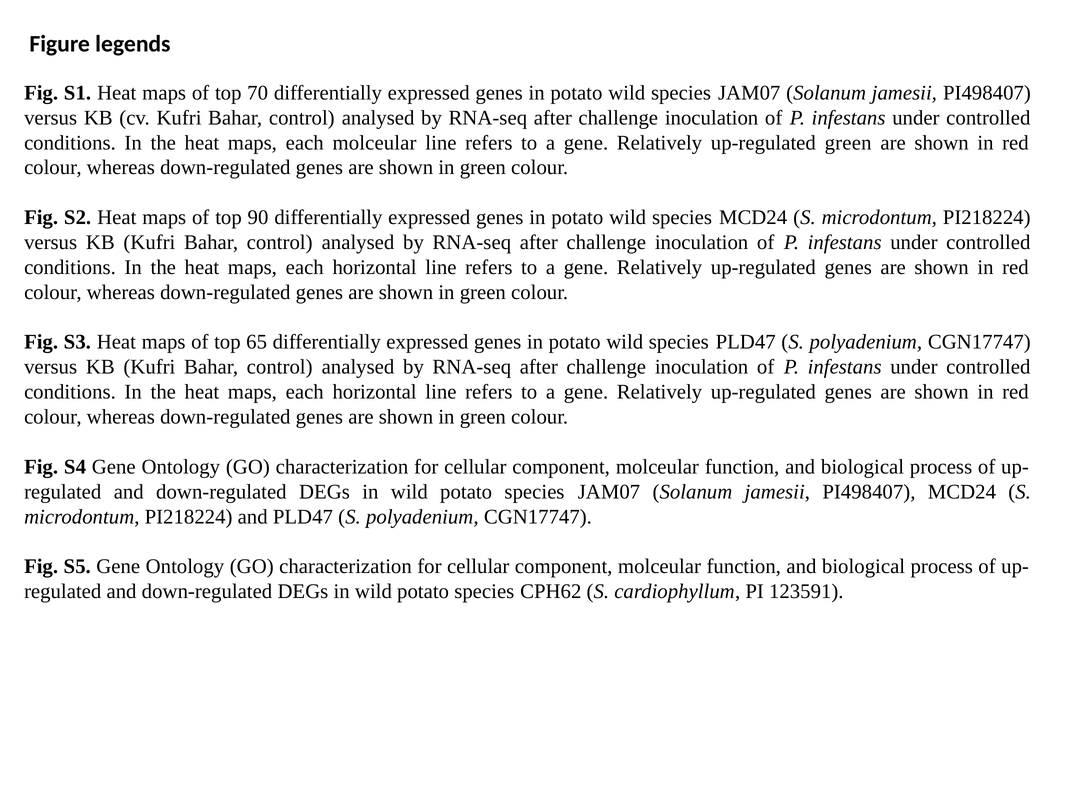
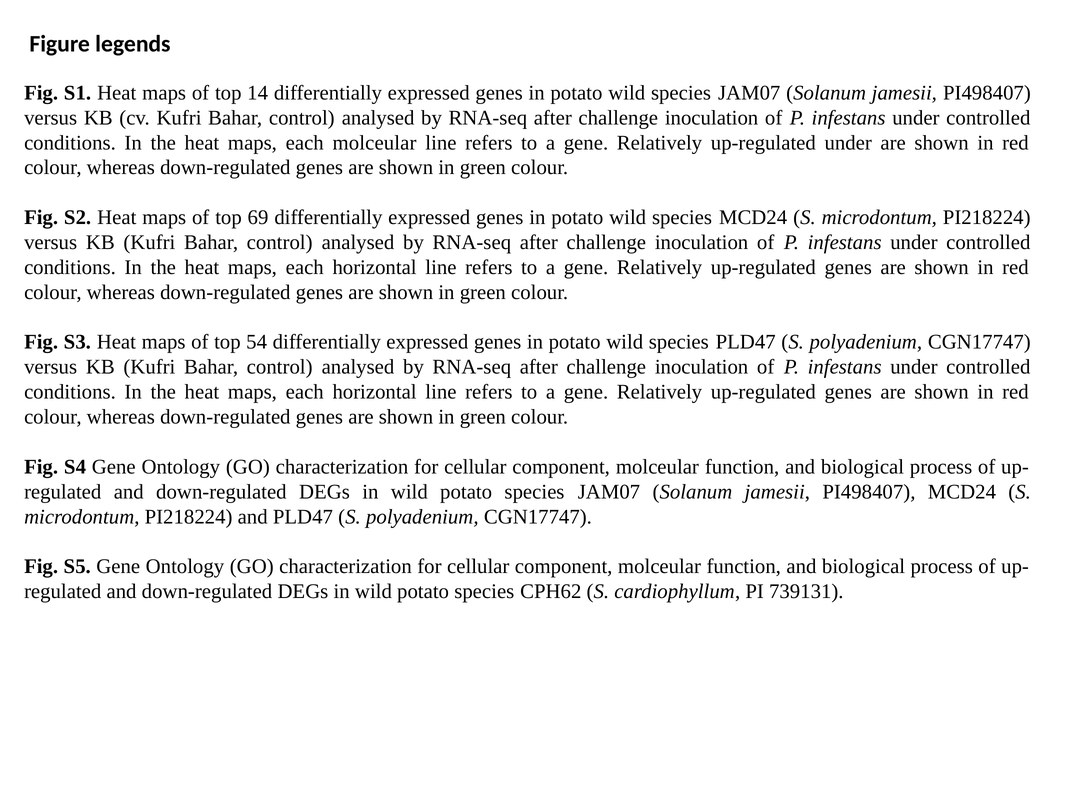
70: 70 -> 14
up-regulated green: green -> under
90: 90 -> 69
65: 65 -> 54
123591: 123591 -> 739131
